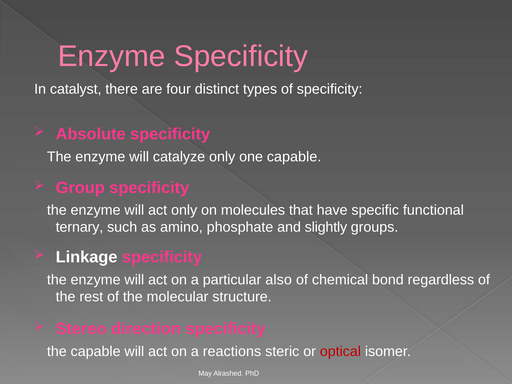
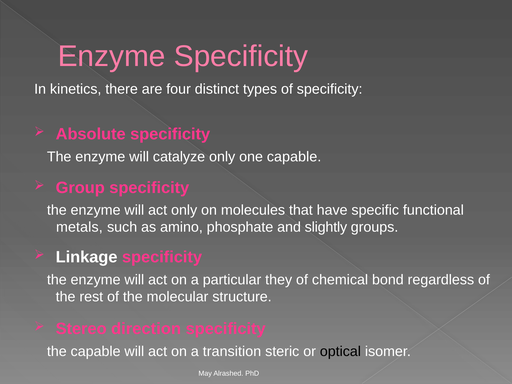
catalyst: catalyst -> kinetics
ternary: ternary -> metals
also: also -> they
reactions: reactions -> transition
optical colour: red -> black
